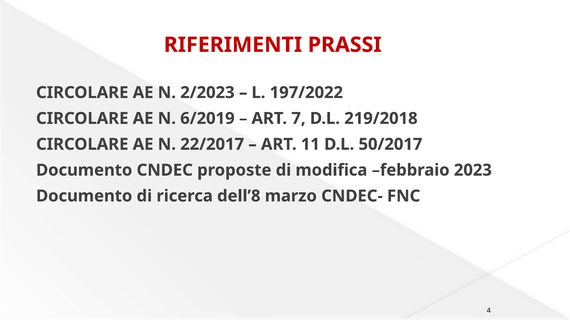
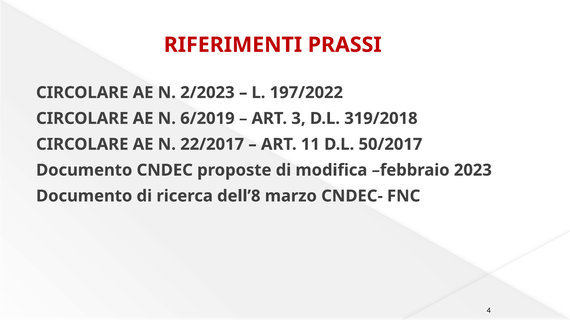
7: 7 -> 3
219/2018: 219/2018 -> 319/2018
